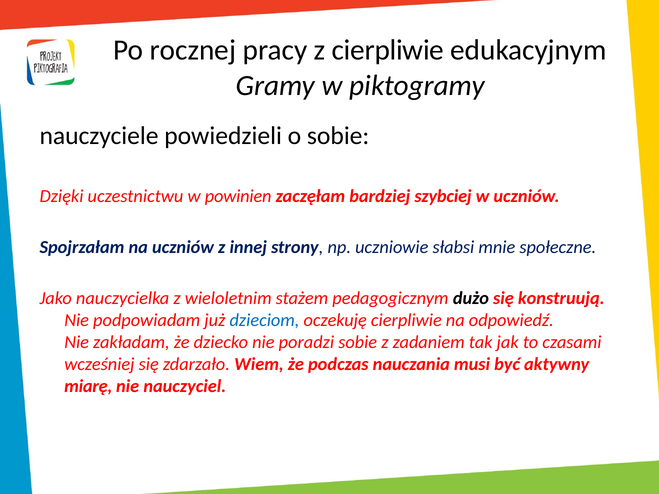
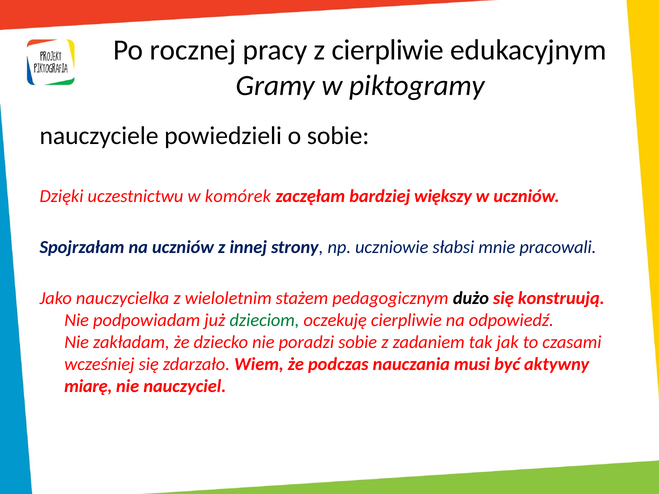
powinien: powinien -> komórek
szybciej: szybciej -> większy
społeczne: społeczne -> pracowali
dzieciom colour: blue -> green
